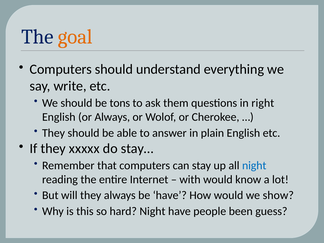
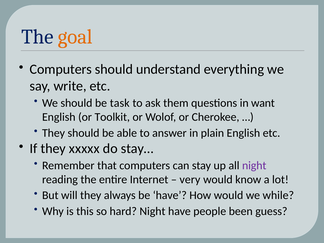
tons: tons -> task
right: right -> want
or Always: Always -> Toolkit
night at (254, 166) colour: blue -> purple
with: with -> very
show: show -> while
